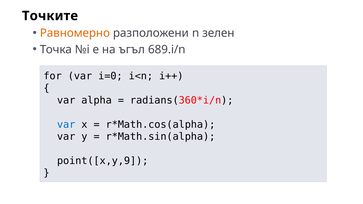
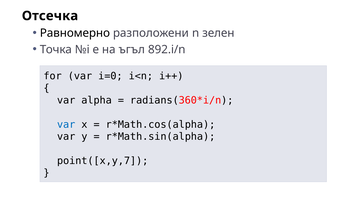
Точките: Точките -> Отсечка
Равномерно colour: orange -> black
689.i/n: 689.i/n -> 892.i/n
point([x,y,9: point([x,y,9 -> point([x,y,7
